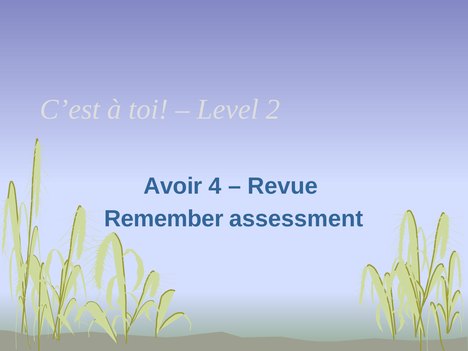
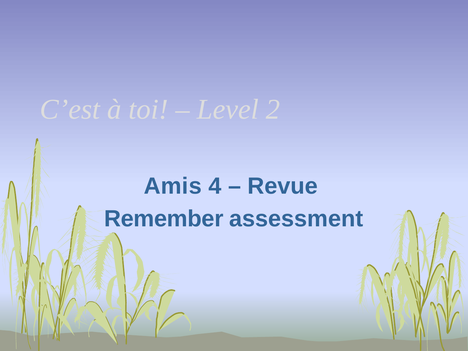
Avoir: Avoir -> Amis
